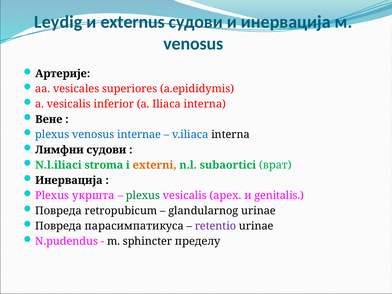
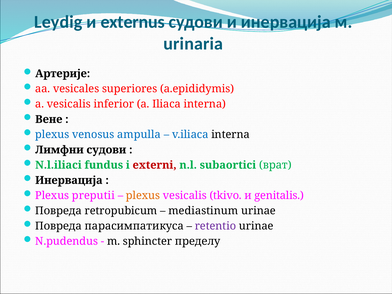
venosus at (193, 44): venosus -> urinaria
internae: internae -> ampulla
stroma: stroma -> fundus
externi colour: orange -> red
укршта: укршта -> preputii
plexus at (143, 196) colour: green -> orange
apex: apex -> tkivo
glandularnog: glandularnog -> mediastinum
